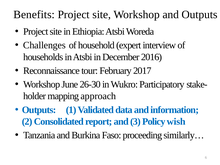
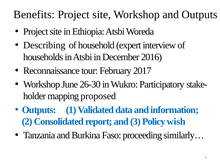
Challenges: Challenges -> Describing
approach: approach -> proposed
